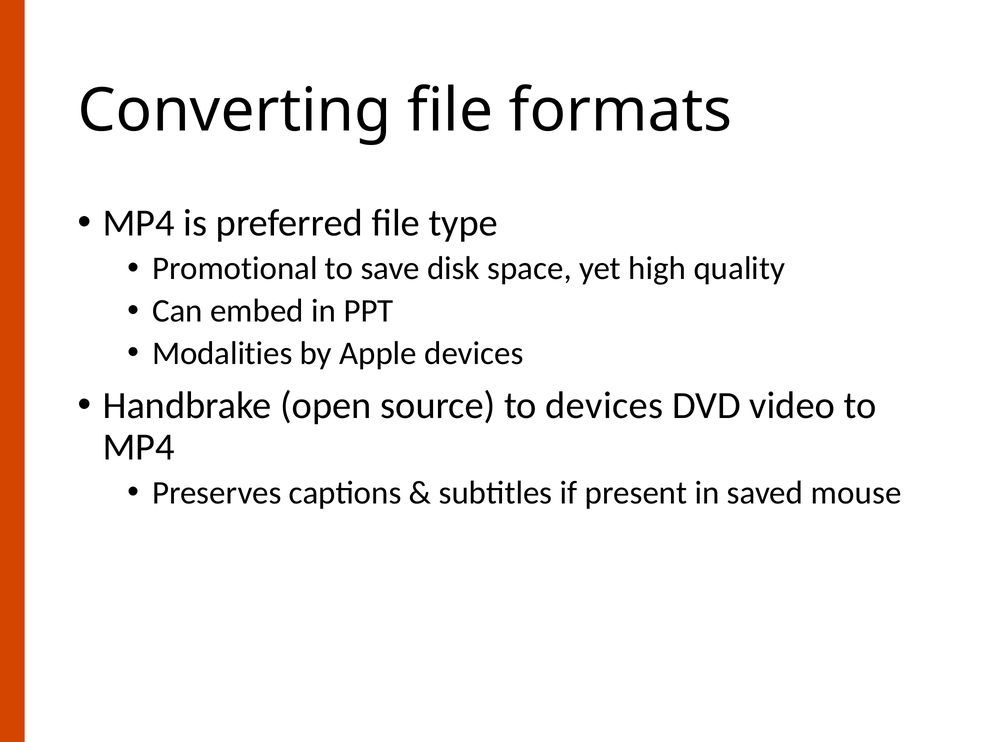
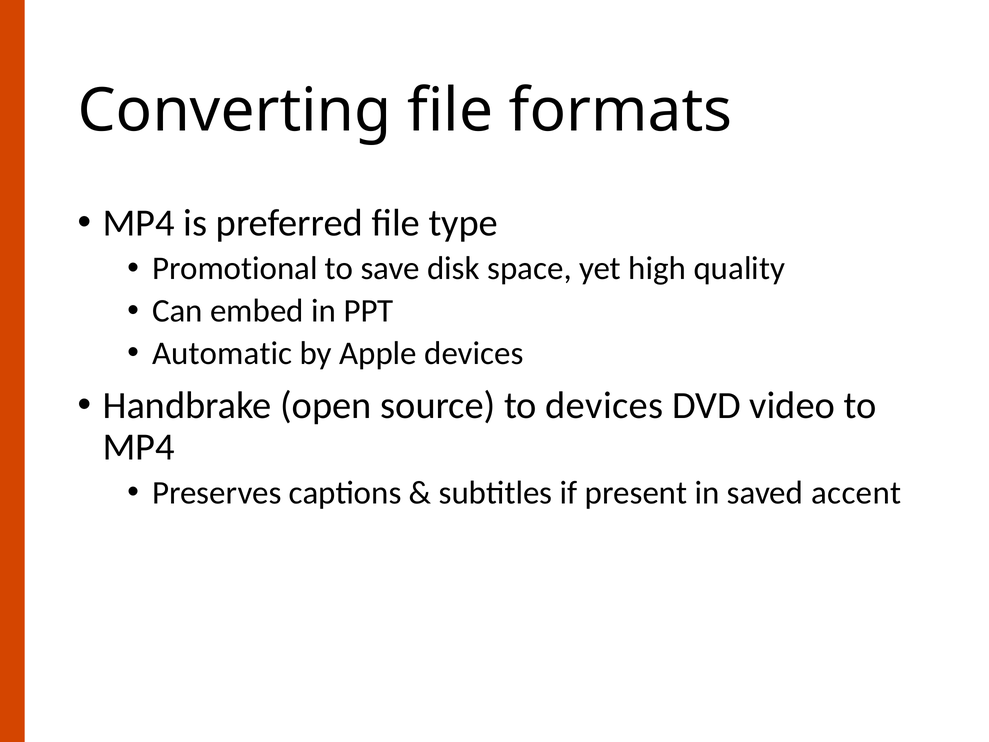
Modalities: Modalities -> Automatic
mouse: mouse -> accent
